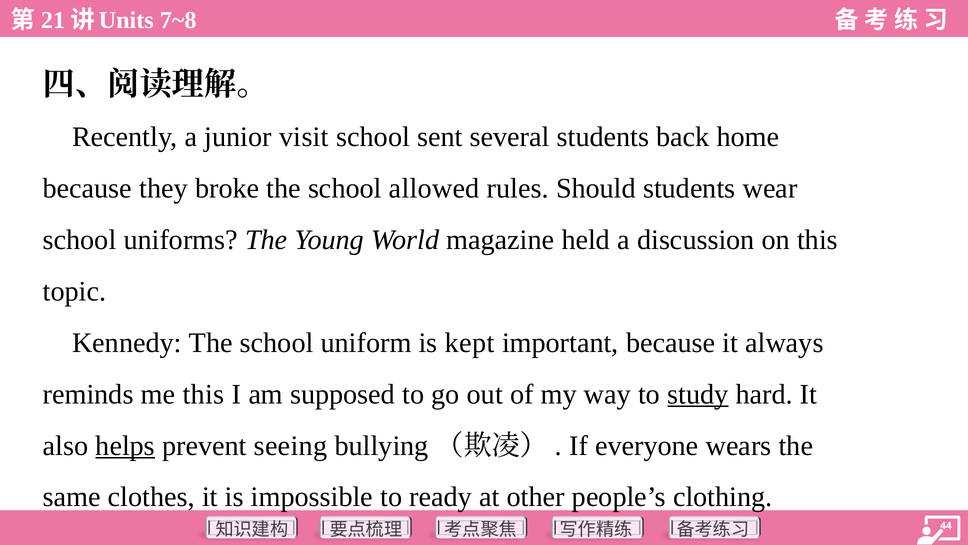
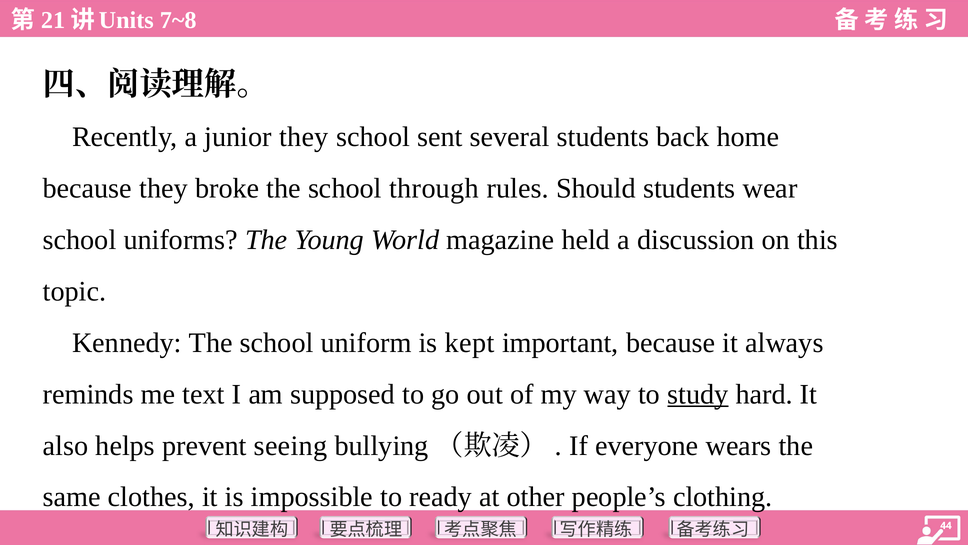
junior visit: visit -> they
allowed: allowed -> through
me this: this -> text
helps underline: present -> none
